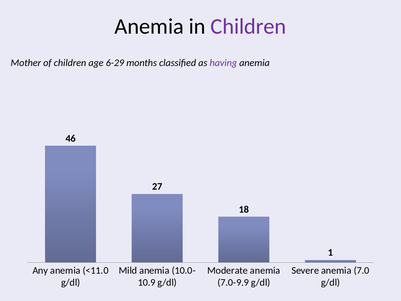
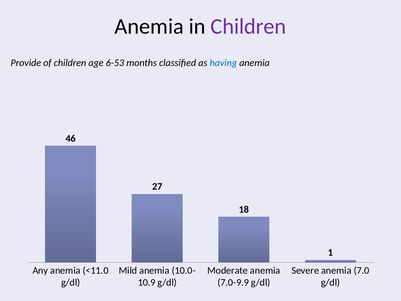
Mother: Mother -> Provide
6-29: 6-29 -> 6-53
having colour: purple -> blue
